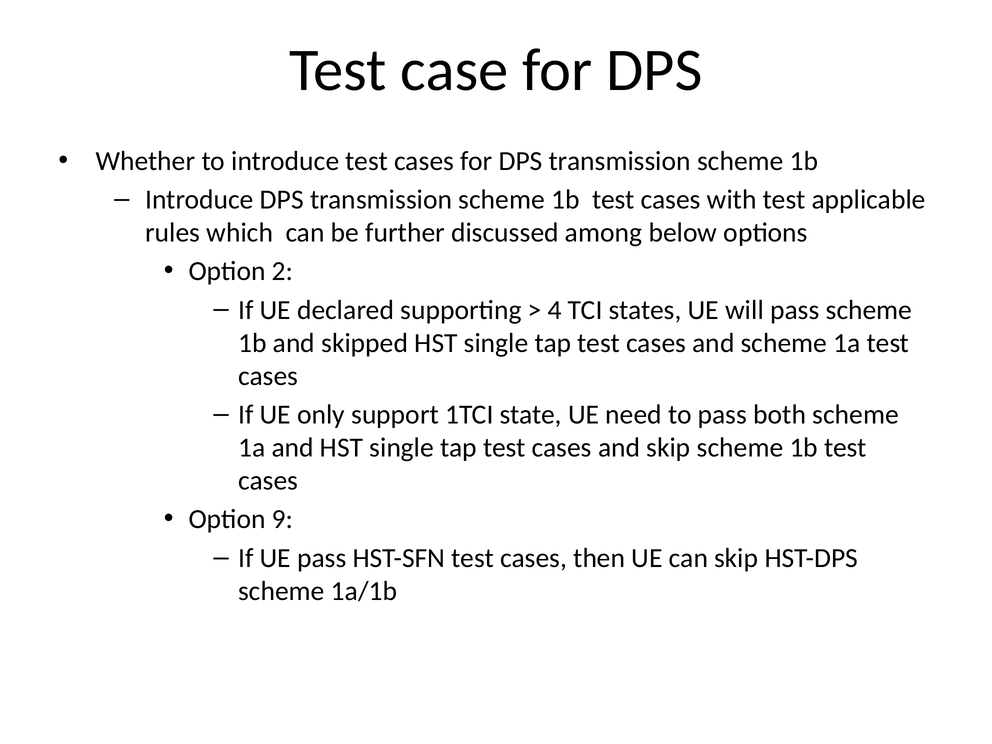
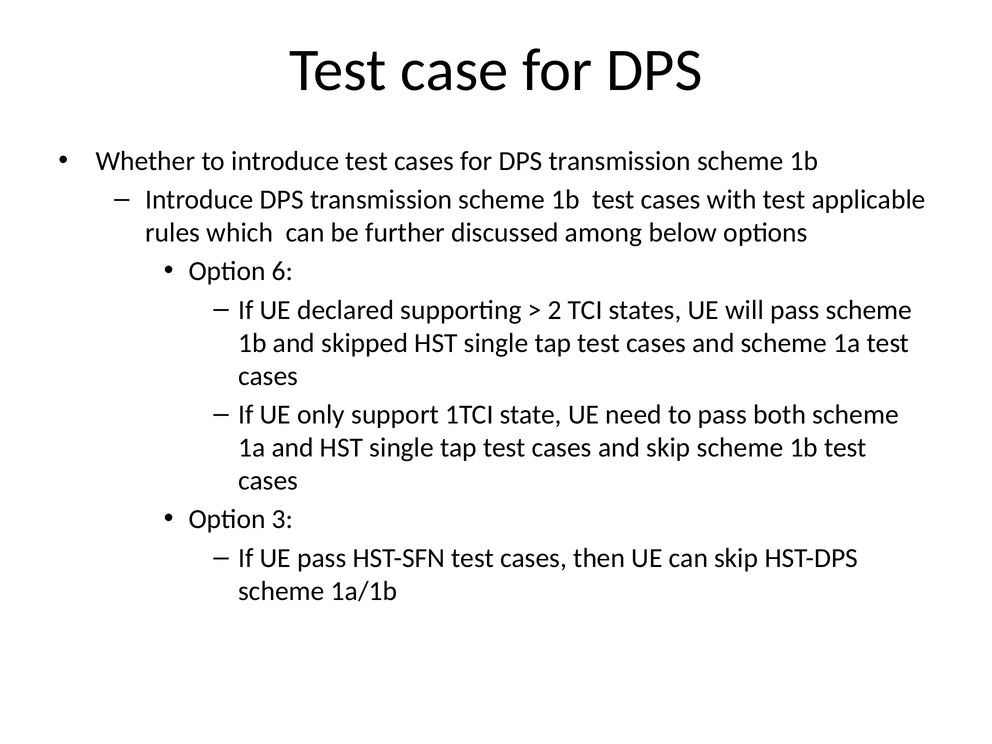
2: 2 -> 6
4: 4 -> 2
9: 9 -> 3
